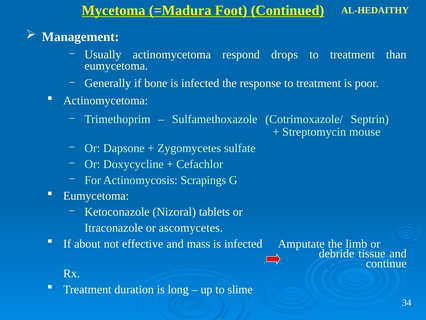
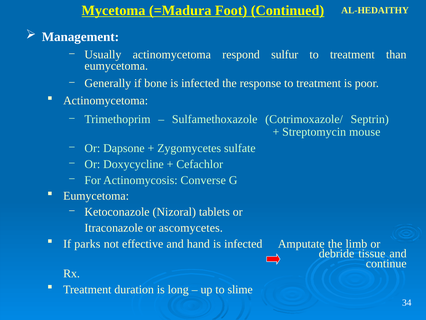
drops: drops -> sulfur
Scrapings: Scrapings -> Converse
about: about -> parks
mass: mass -> hand
